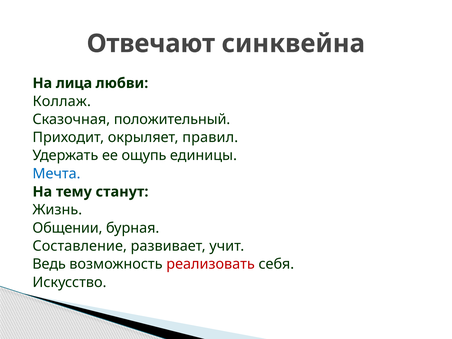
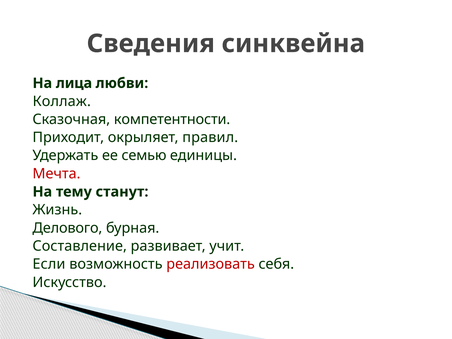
Отвечают: Отвечают -> Сведения
положительный: положительный -> компетентности
ощупь: ощупь -> семью
Мечта colour: blue -> red
Общении: Общении -> Делового
Ведь: Ведь -> Если
